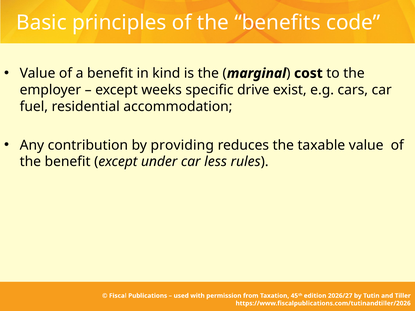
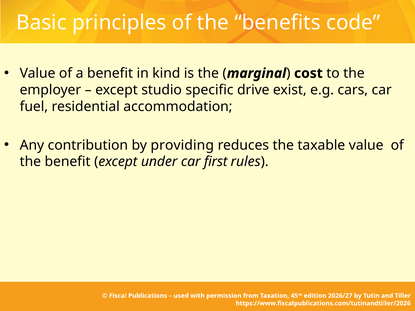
weeks: weeks -> studio
less: less -> first
